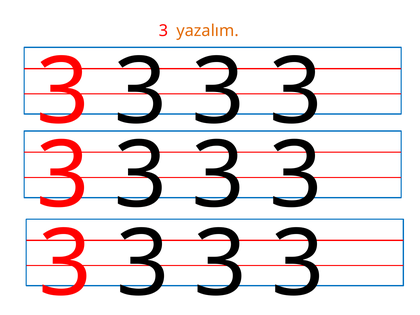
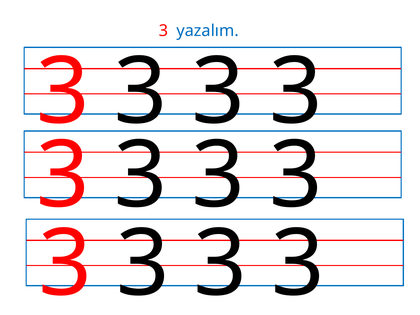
yazalım colour: orange -> blue
